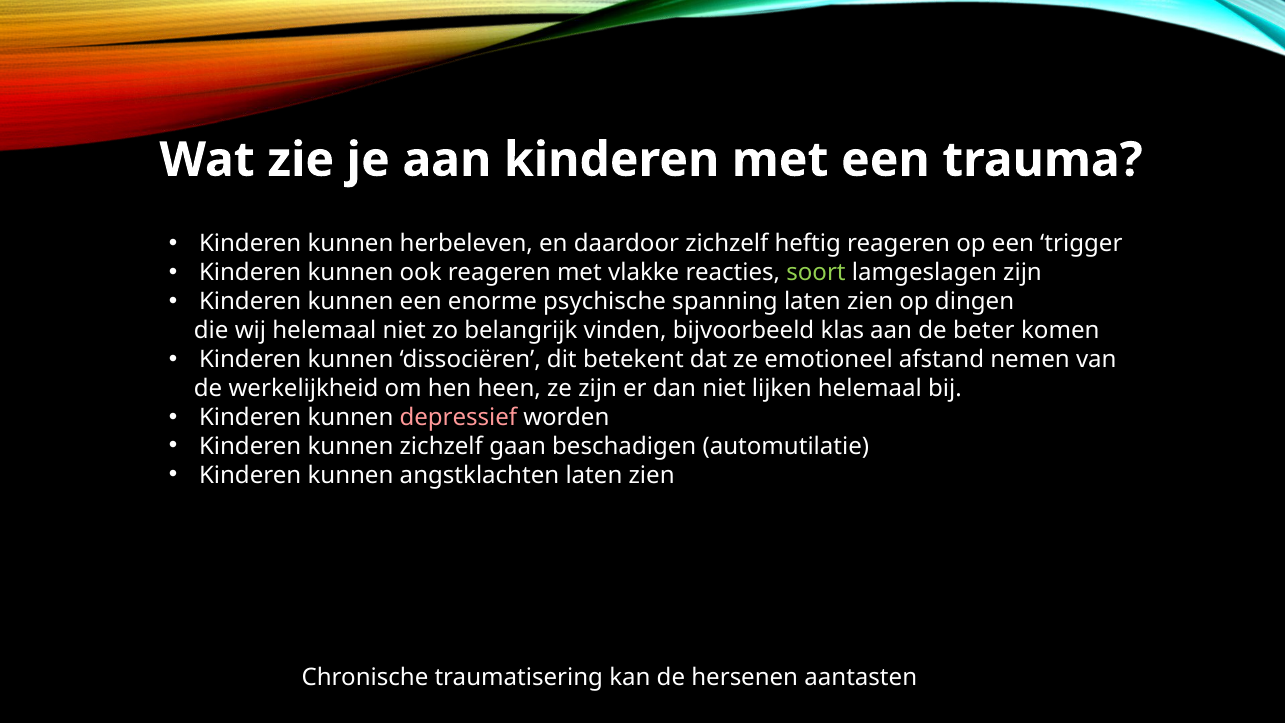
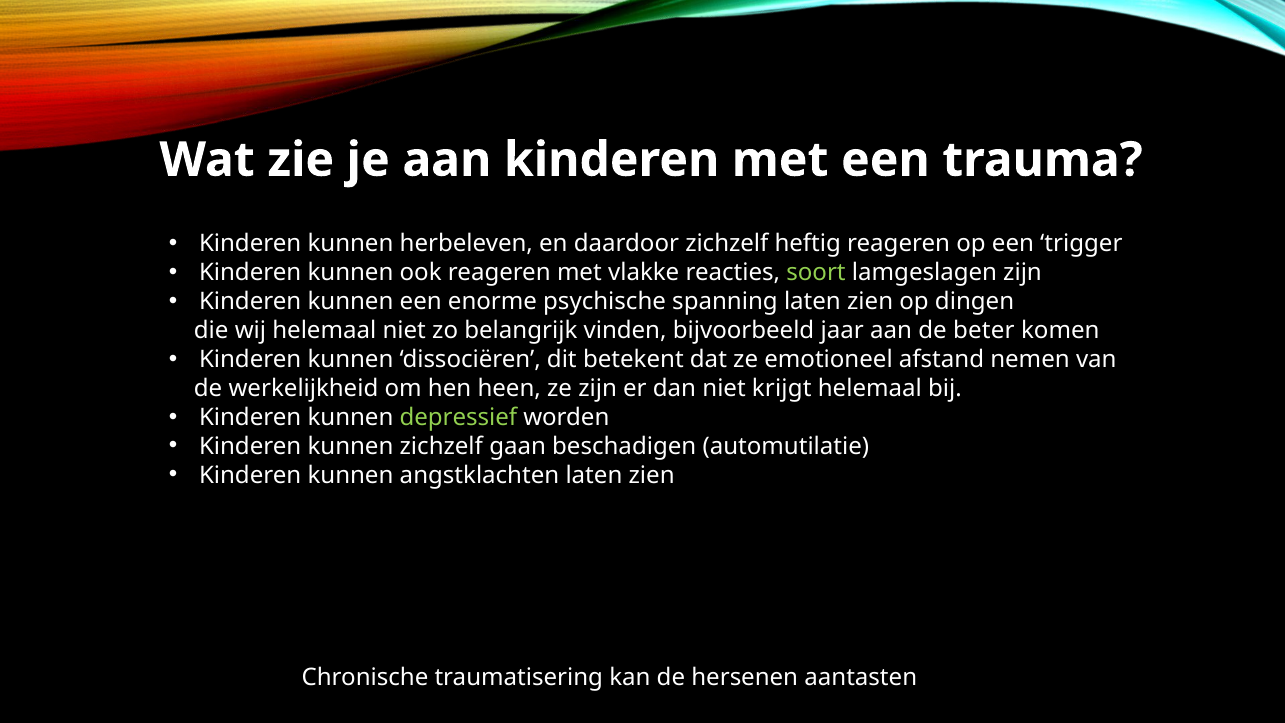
klas: klas -> jaar
lijken: lijken -> krijgt
depressief colour: pink -> light green
